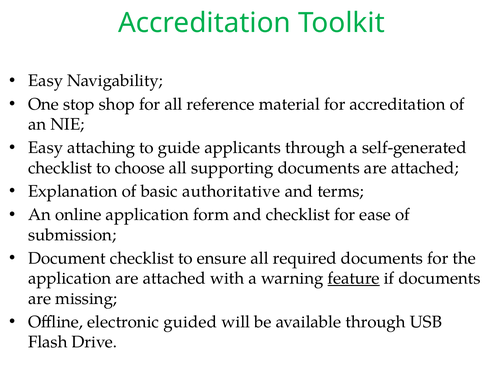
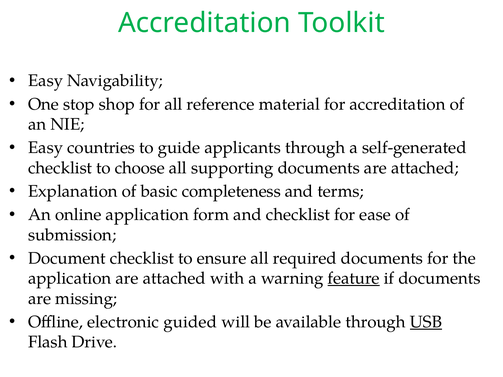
attaching: attaching -> countries
authoritative: authoritative -> completeness
USB underline: none -> present
